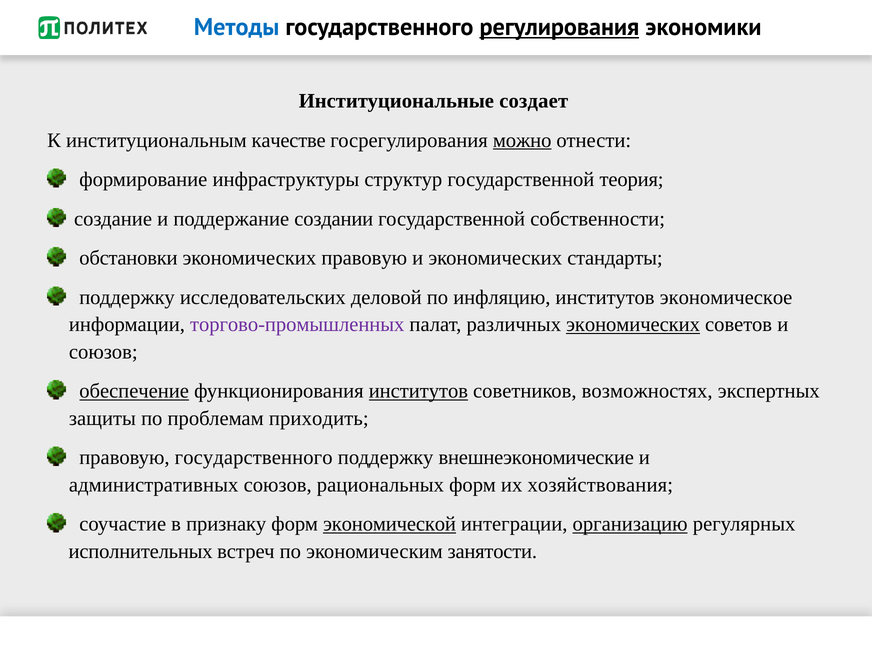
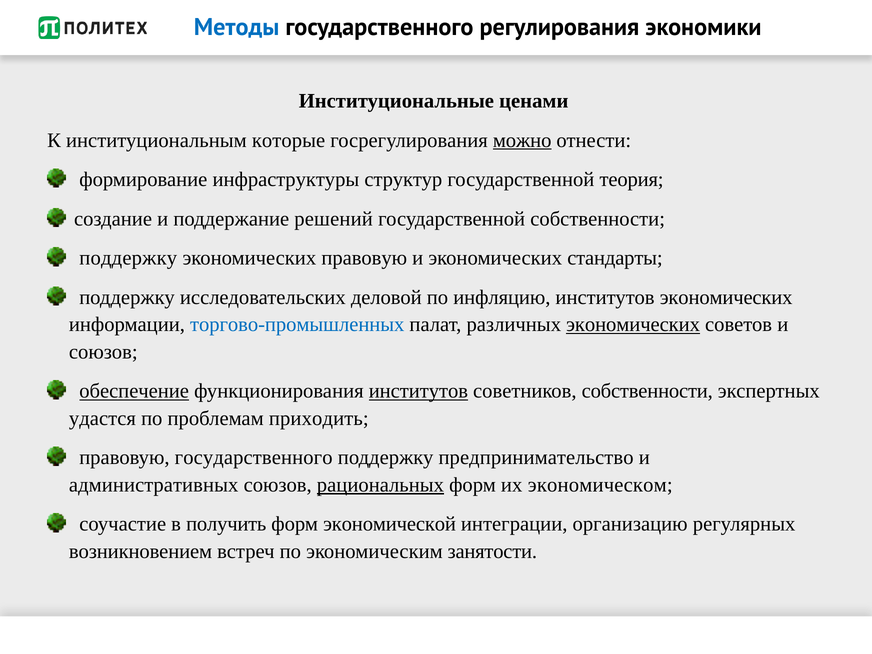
регулирования underline: present -> none
создает: создает -> ценами
качестве: качестве -> которые
создании: создании -> решений
обстановки at (128, 258): обстановки -> поддержку
институтов экономическое: экономическое -> экономических
торгово-промышленных colour: purple -> blue
советников возможностях: возможностях -> собственности
защиты: защиты -> удастся
внешнеэкономические: внешнеэкономические -> предпринимательство
рациональных underline: none -> present
хозяйствования: хозяйствования -> экономическом
признаку: признаку -> получить
экономической underline: present -> none
организацию underline: present -> none
исполнительных: исполнительных -> возникновением
